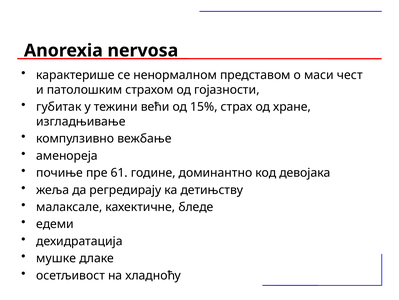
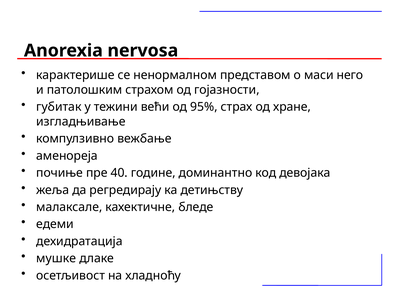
чест: чест -> него
15%: 15% -> 95%
61: 61 -> 40
